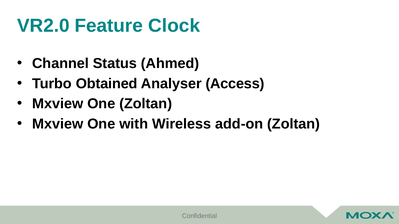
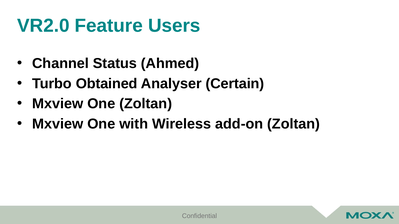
Clock: Clock -> Users
Access: Access -> Certain
